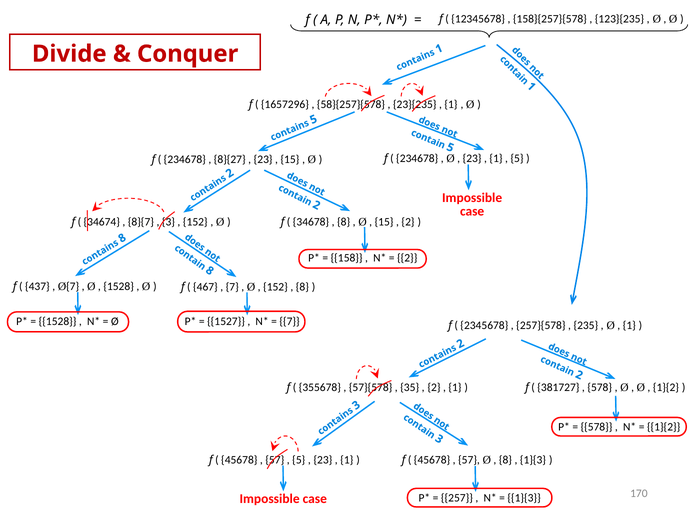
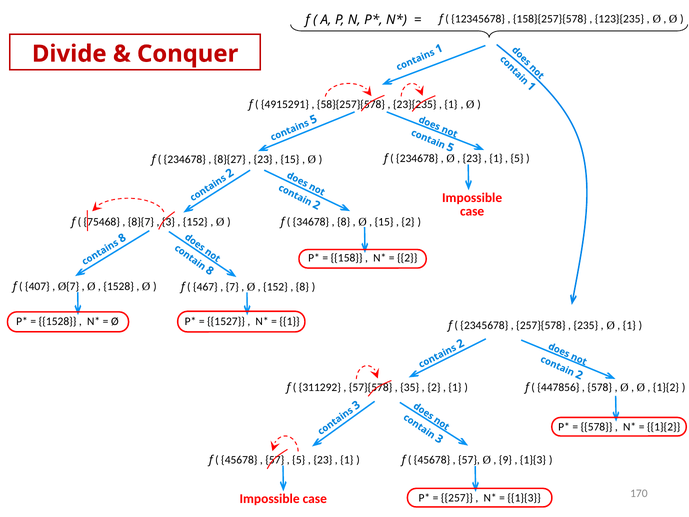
1657296: 1657296 -> 4915291
34674: 34674 -> 75468
437: 437 -> 407
7 at (290, 321): 7 -> 1
355678: 355678 -> 311292
381727: 381727 -> 447856
8 at (505, 460): 8 -> 9
